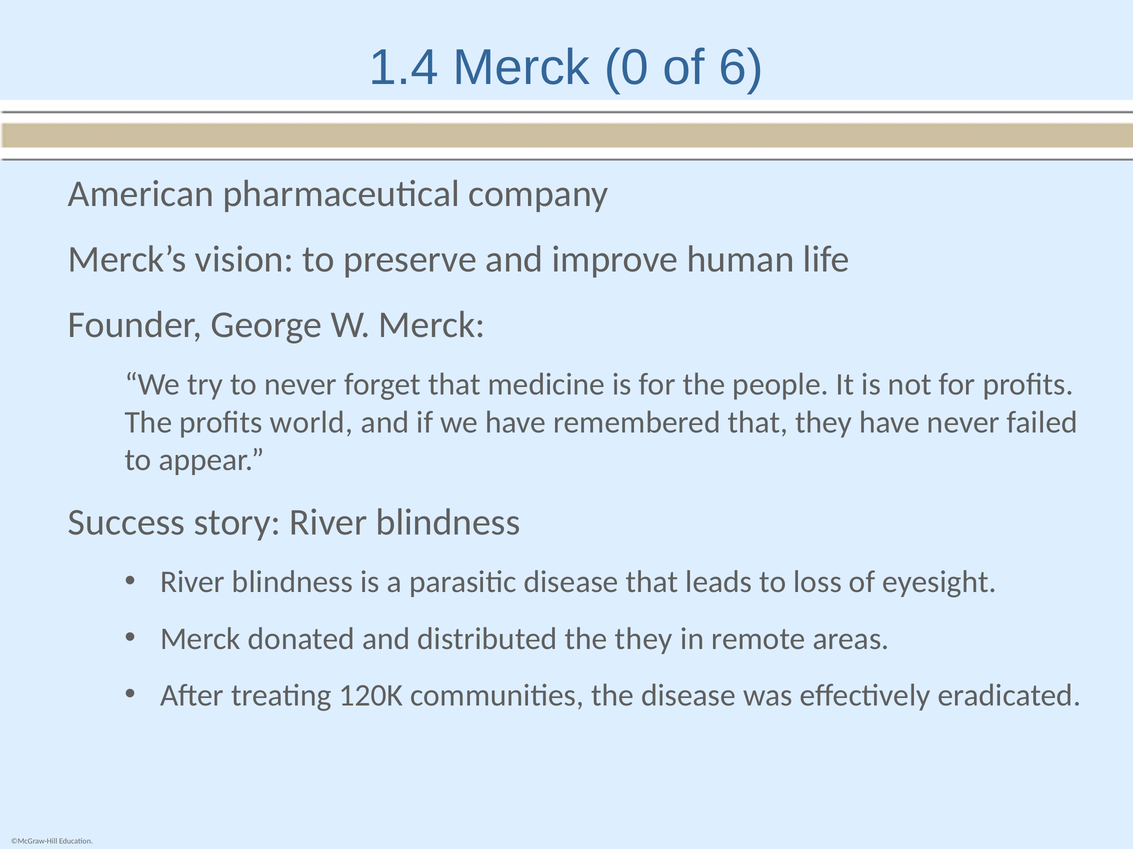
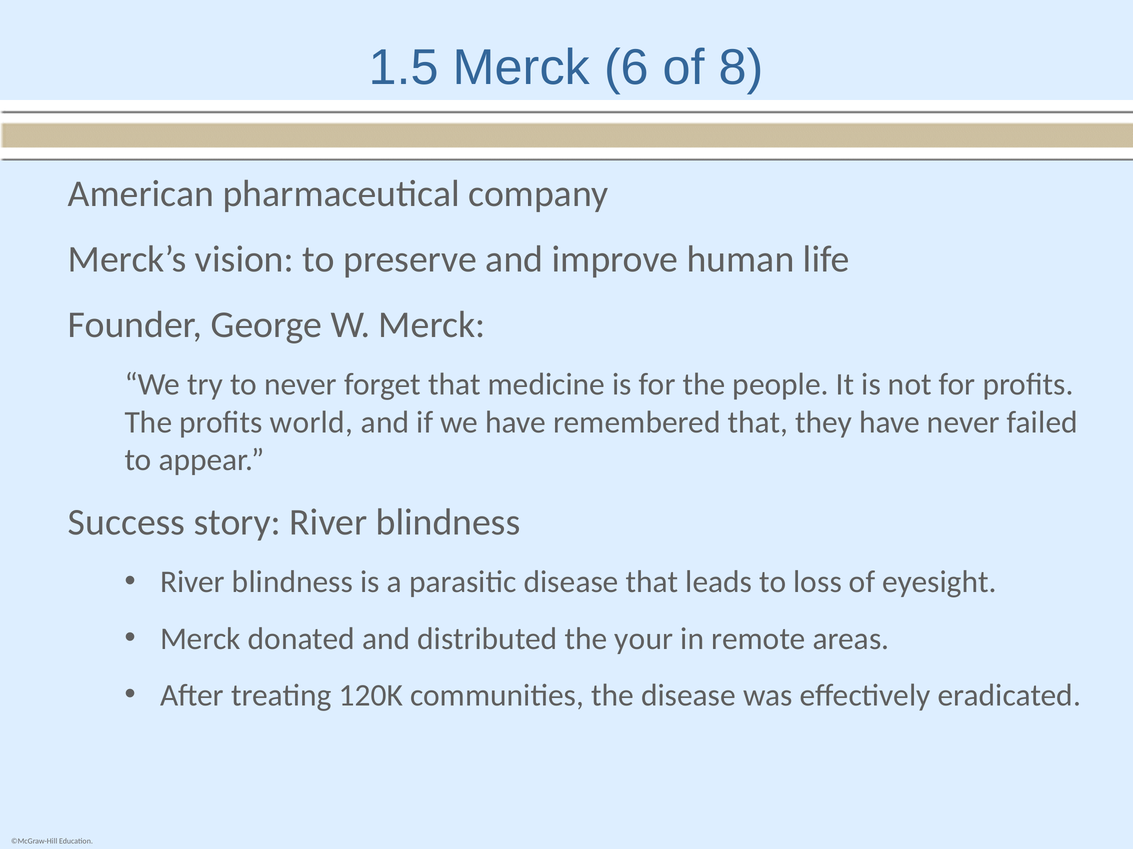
1.4: 1.4 -> 1.5
0: 0 -> 6
6: 6 -> 8
the they: they -> your
